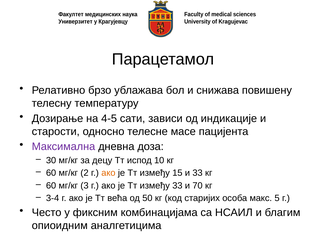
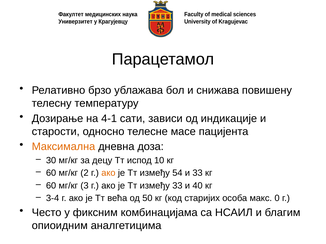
4-5: 4-5 -> 4-1
Максимална colour: purple -> orange
15: 15 -> 54
70: 70 -> 40
5: 5 -> 0
